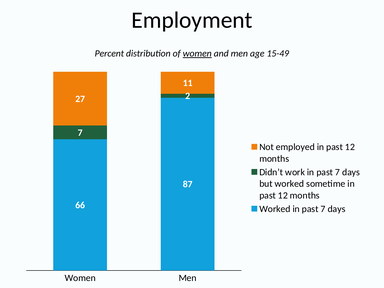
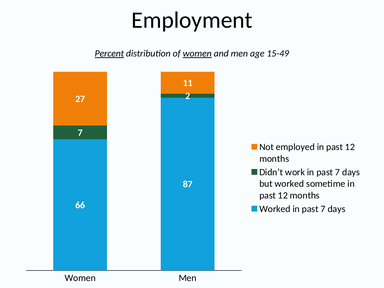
Percent underline: none -> present
